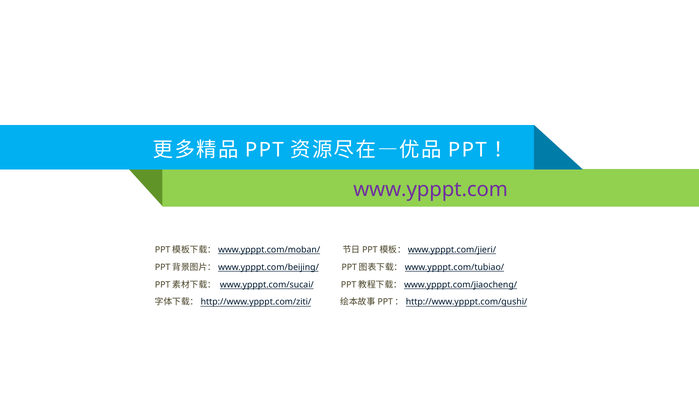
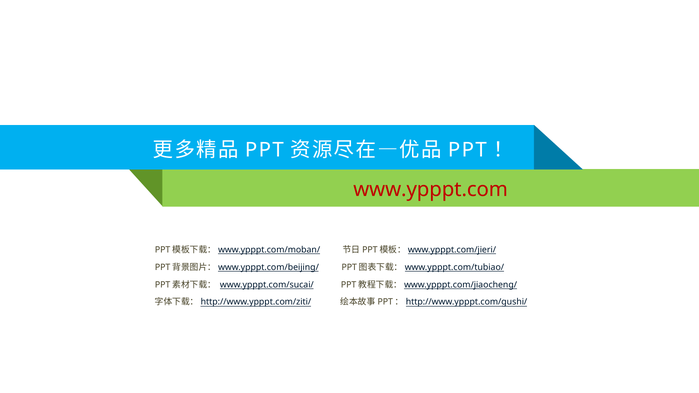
www.ypppt.com colour: purple -> red
